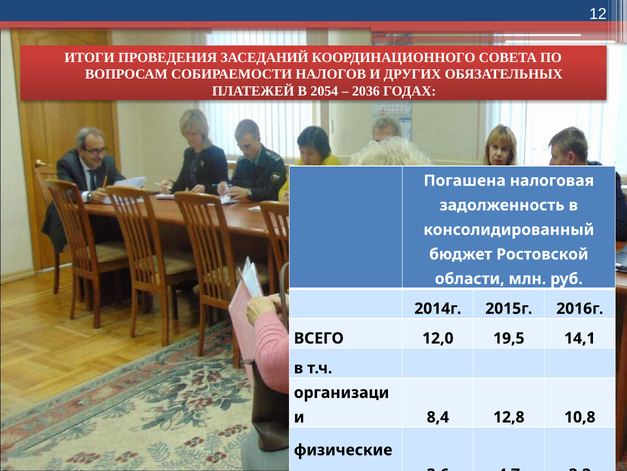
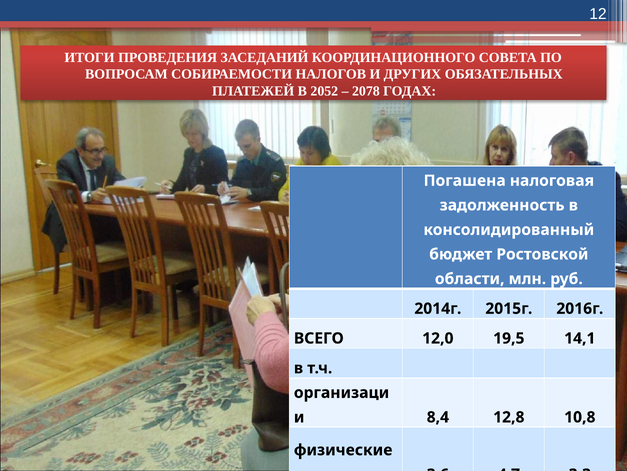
2054: 2054 -> 2052
2036: 2036 -> 2078
